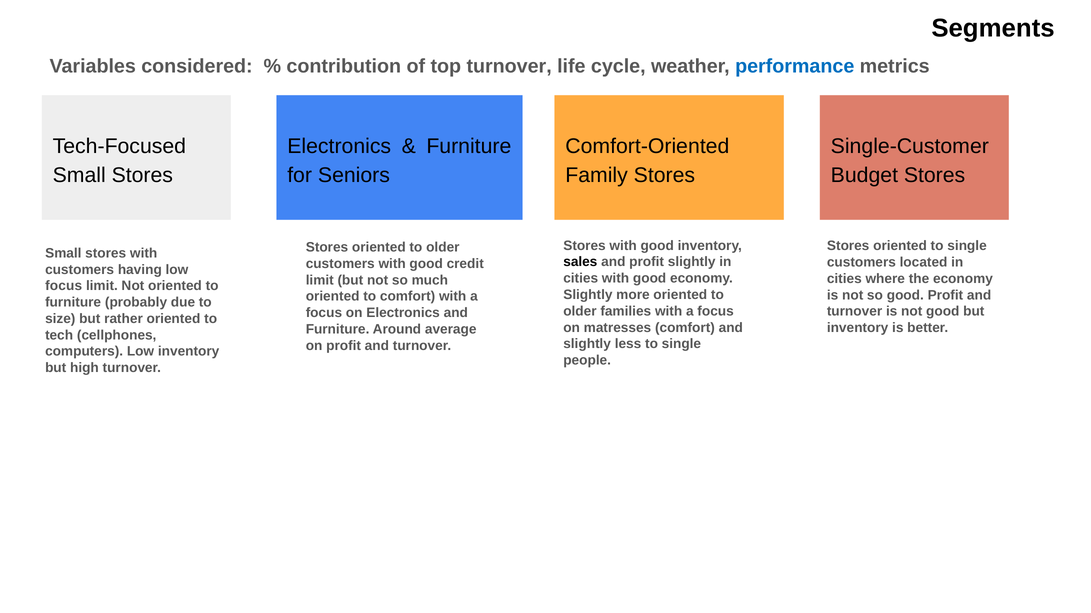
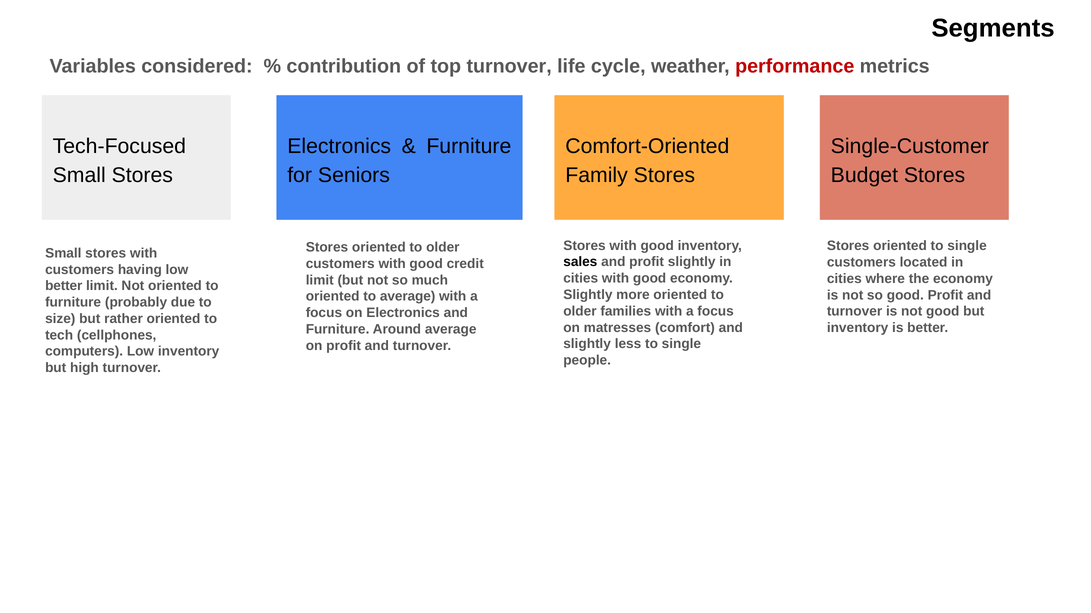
performance colour: blue -> red
focus at (64, 286): focus -> better
to comfort: comfort -> average
